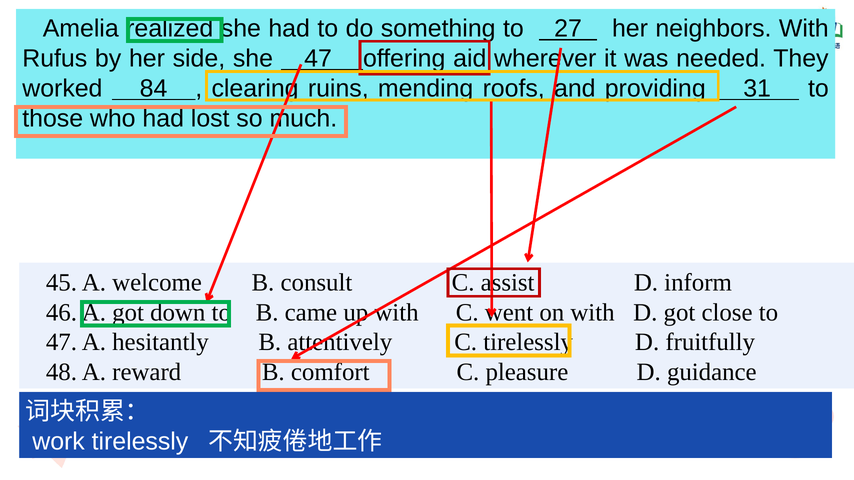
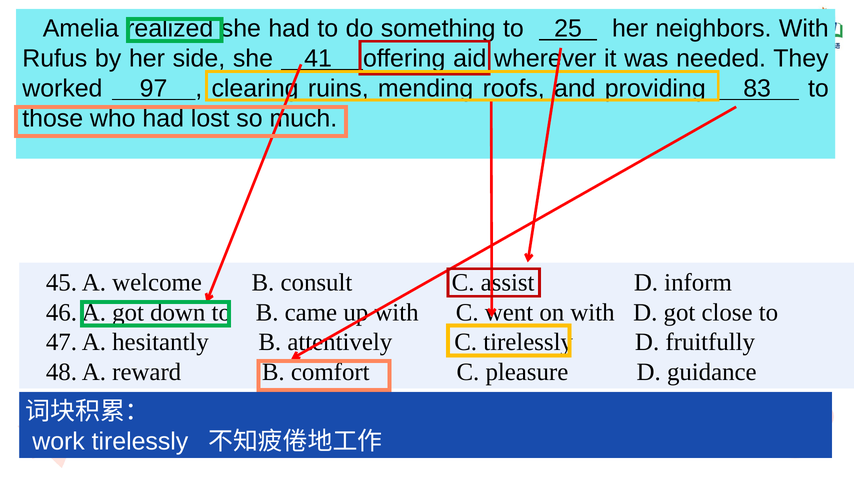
27: 27 -> 25
47 at (318, 59): 47 -> 41
84: 84 -> 97
31: 31 -> 83
